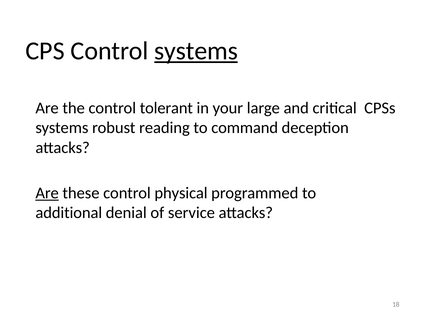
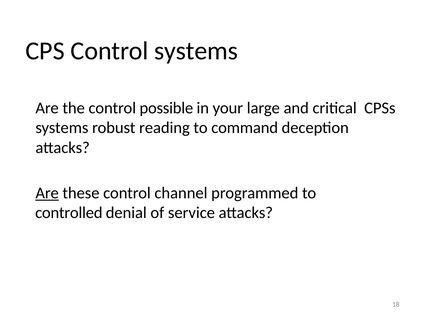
systems at (196, 51) underline: present -> none
tolerant: tolerant -> possible
physical: physical -> channel
additional: additional -> controlled
